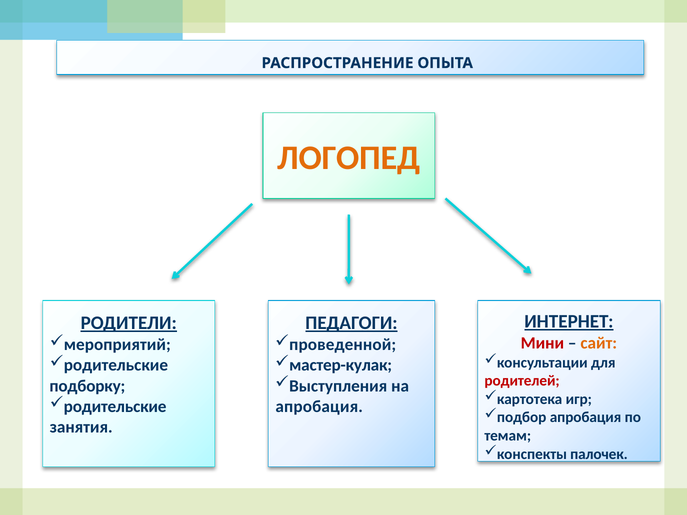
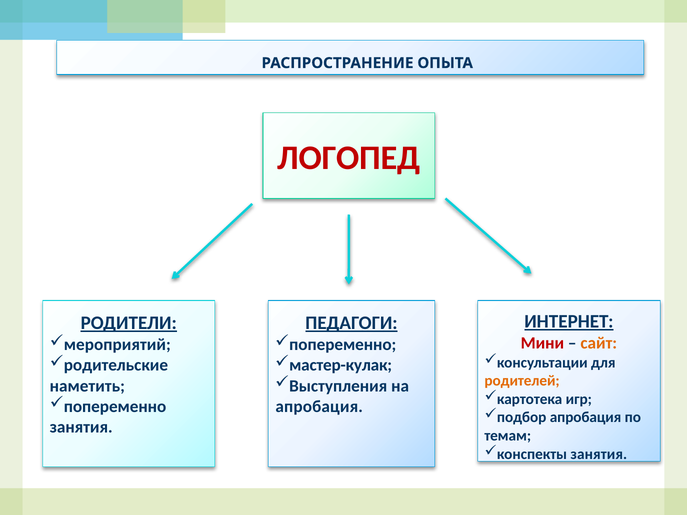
ЛОГОПЕД colour: orange -> red
проведенной at (343, 345): проведенной -> попеременно
родителей colour: red -> orange
подборку: подборку -> наметить
родительские at (115, 407): родительские -> попеременно
палочек at (599, 454): палочек -> занятия
